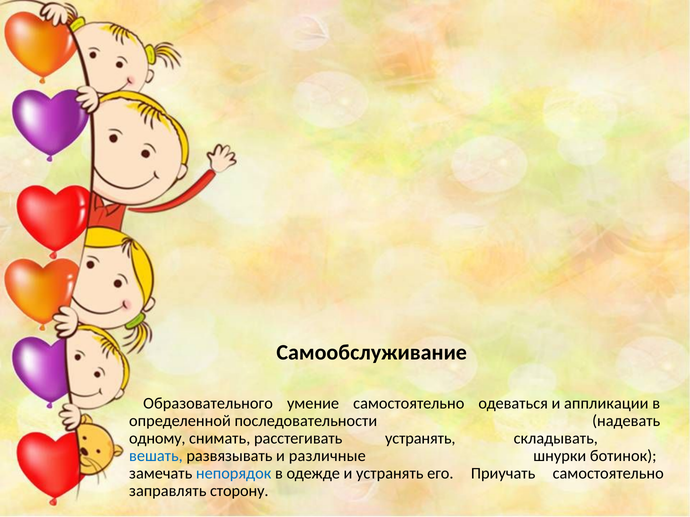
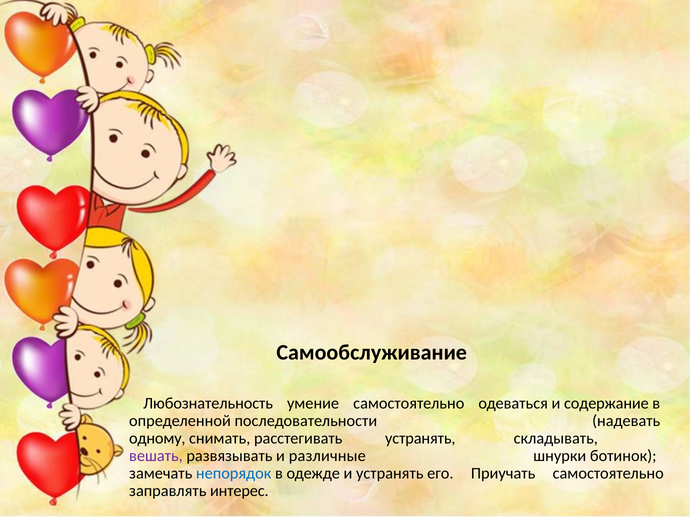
Образовательного: Образовательного -> Любознательность
аппликации: аппликации -> содержание
вешать colour: blue -> purple
сторону: сторону -> интерес
